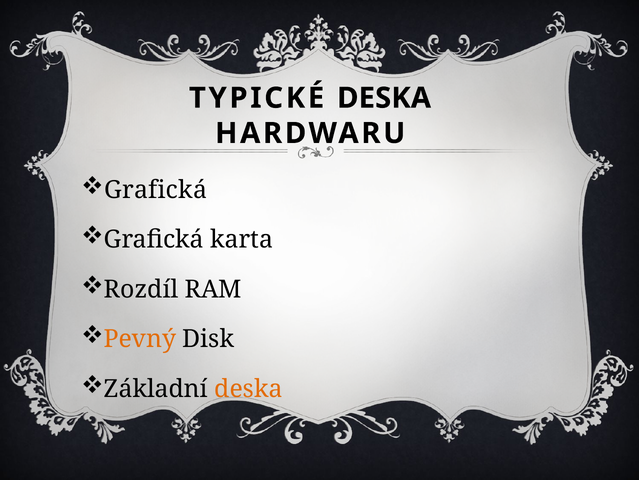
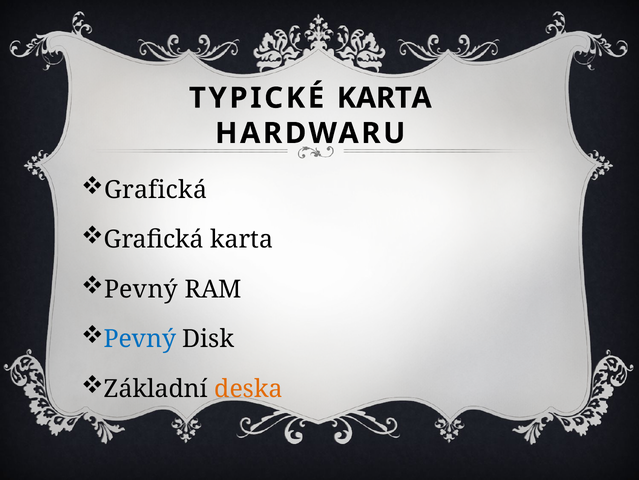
TYPICKÉ DESKA: DESKA -> KARTA
Rozdíl at (141, 289): Rozdíl -> Pevný
Pevný at (140, 339) colour: orange -> blue
